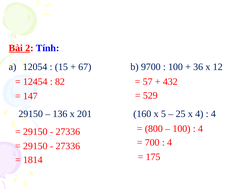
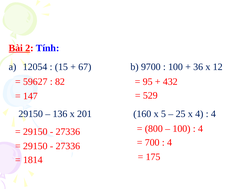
12454: 12454 -> 59627
57: 57 -> 95
